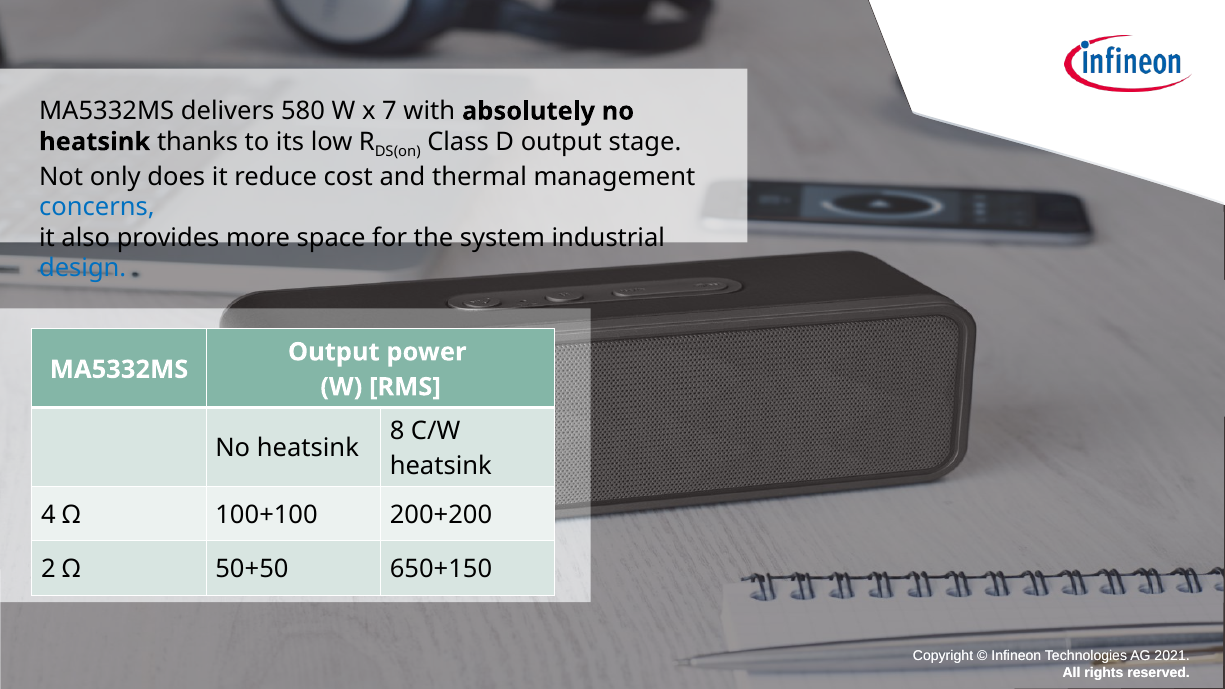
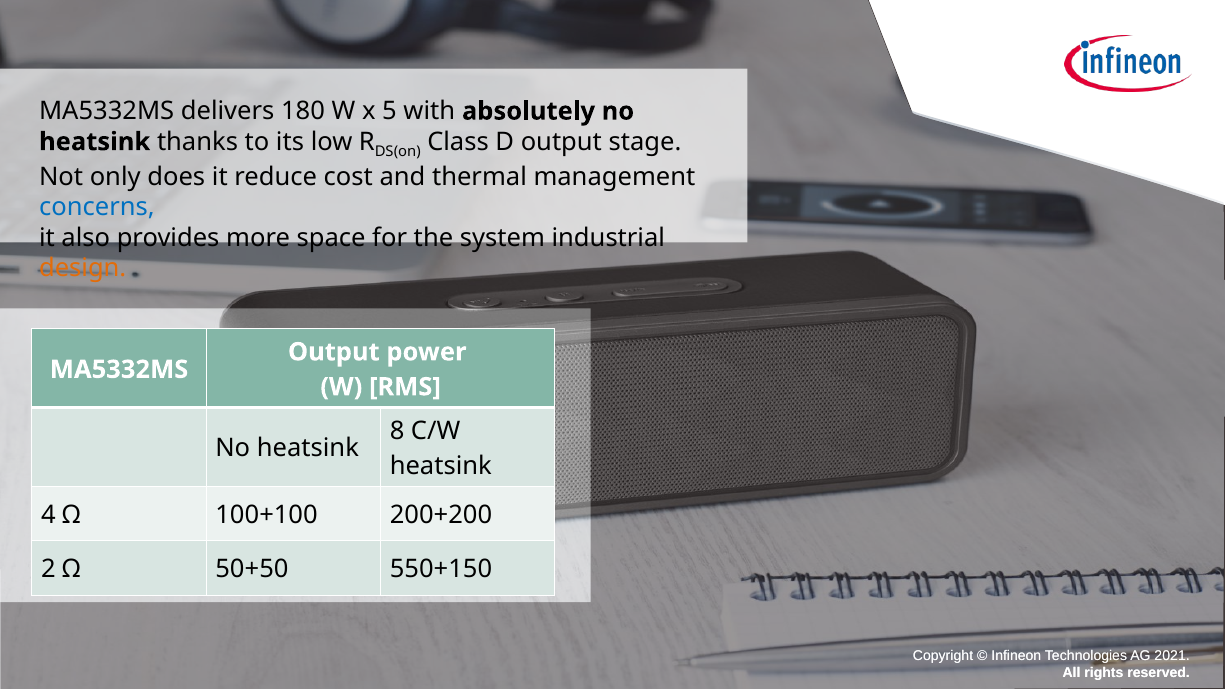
580: 580 -> 180
7: 7 -> 5
design colour: blue -> orange
650+150: 650+150 -> 550+150
